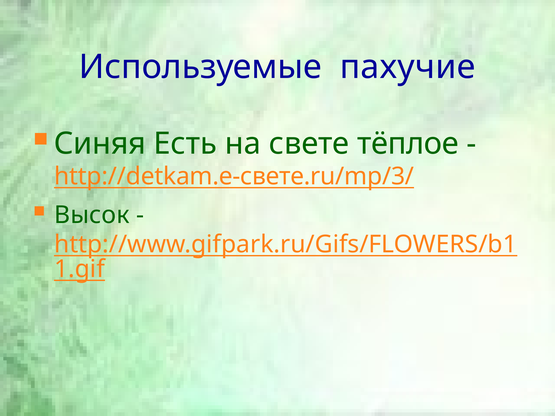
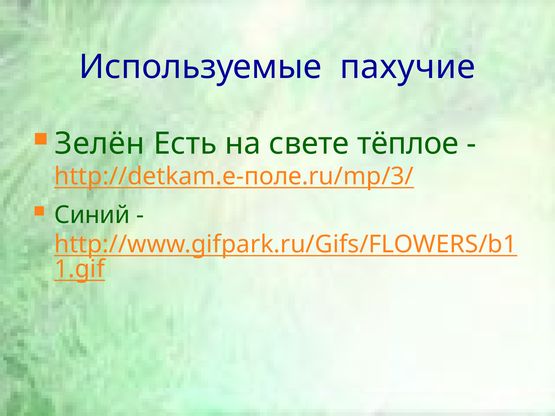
Синяя: Синяя -> Зелён
http://detkam.e-свете.ru/mp/3/: http://detkam.e-свете.ru/mp/3/ -> http://detkam.e-поле.ru/mp/3/
Высок: Высок -> Синий
